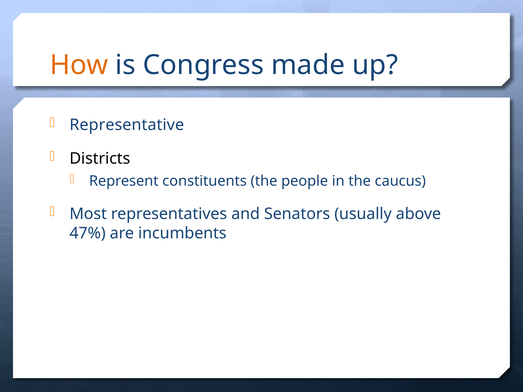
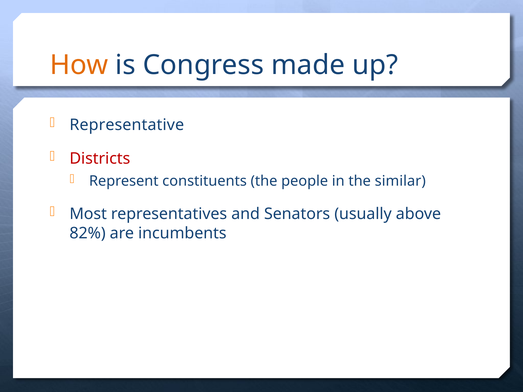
Districts colour: black -> red
caucus: caucus -> similar
47%: 47% -> 82%
